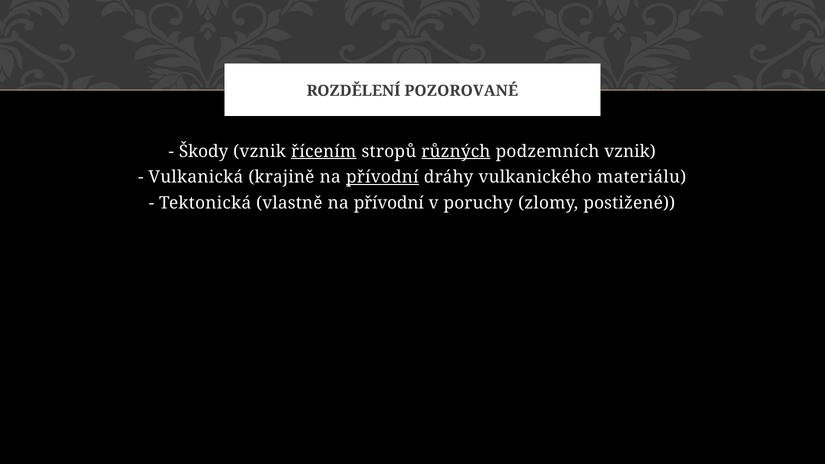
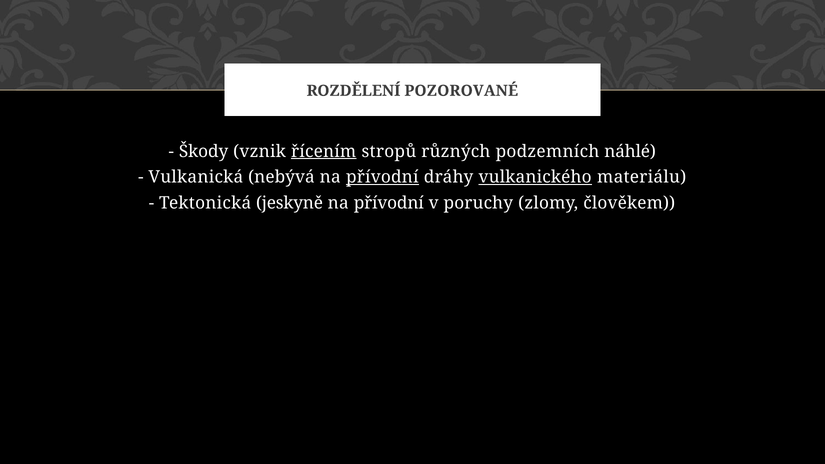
různých underline: present -> none
podzemních vznik: vznik -> náhlé
krajině: krajině -> nebývá
vulkanického underline: none -> present
vlastně: vlastně -> jeskyně
postižené: postižené -> člověkem
